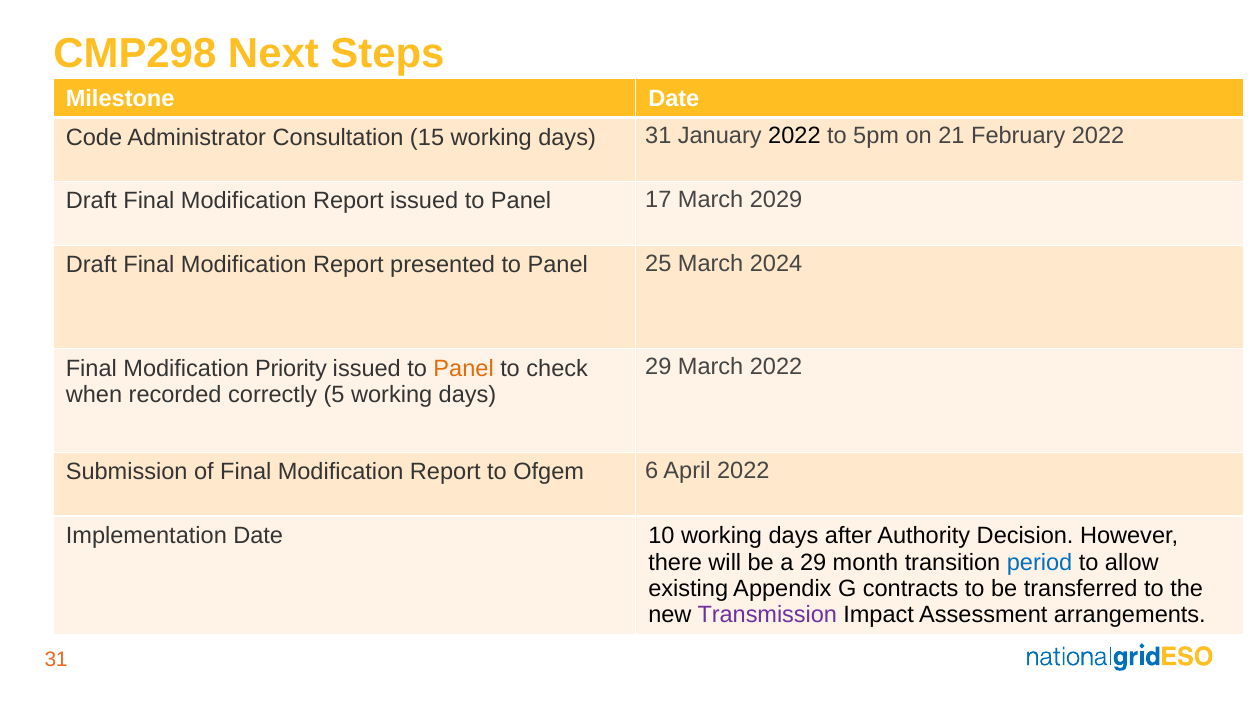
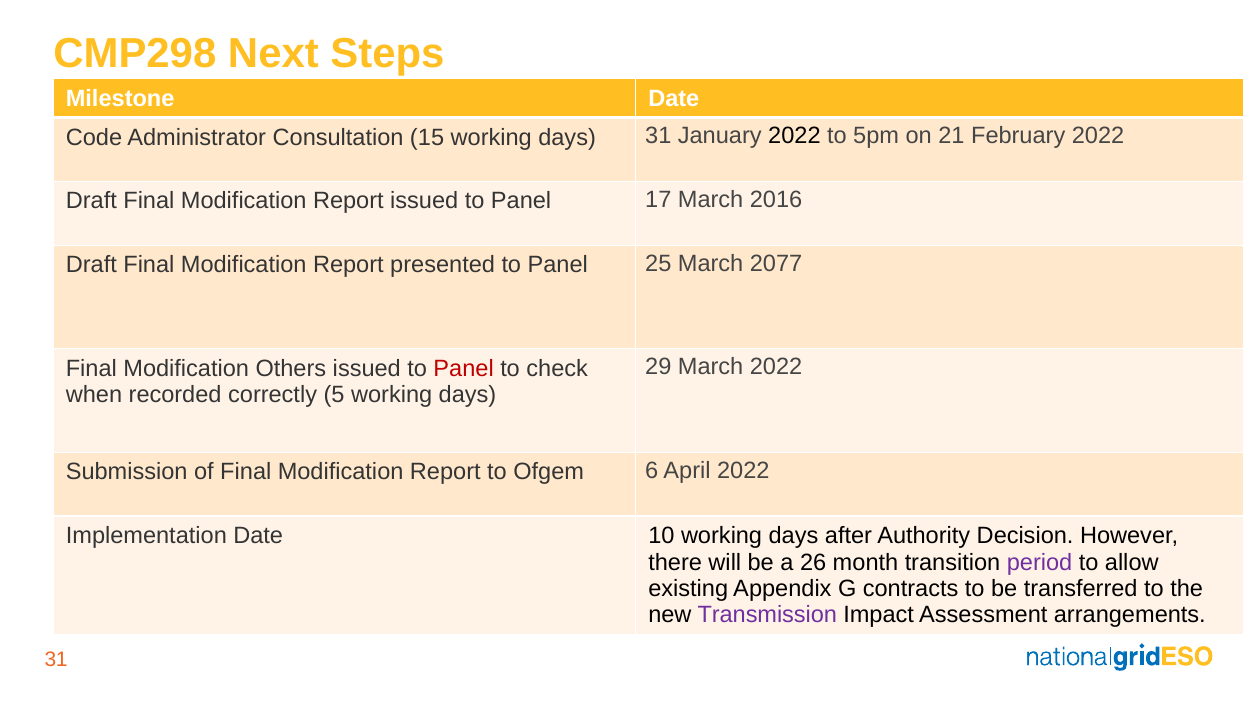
2029: 2029 -> 2016
2024: 2024 -> 2077
Priority: Priority -> Others
Panel at (464, 369) colour: orange -> red
a 29: 29 -> 26
period colour: blue -> purple
